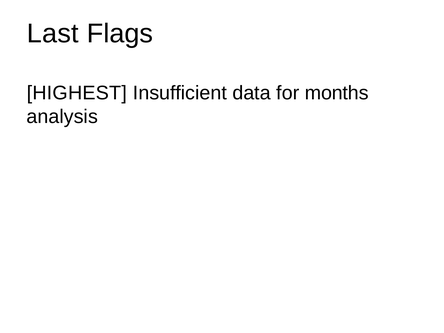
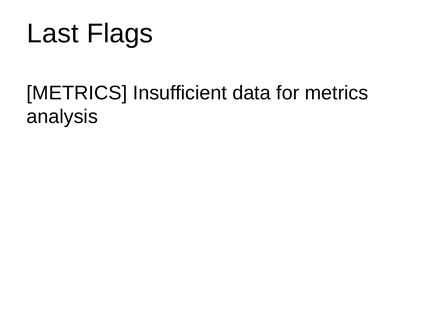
HIGHEST at (77, 93): HIGHEST -> METRICS
for months: months -> metrics
